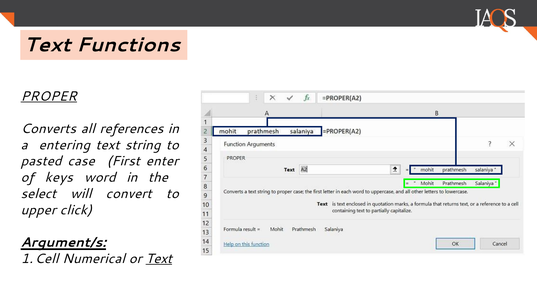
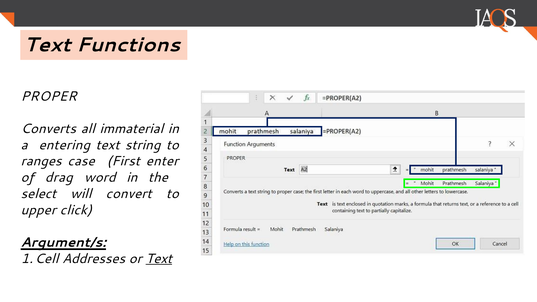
PROPER underline: present -> none
references: references -> immaterial
pasted: pasted -> ranges
keys: keys -> drag
Numerical: Numerical -> Addresses
